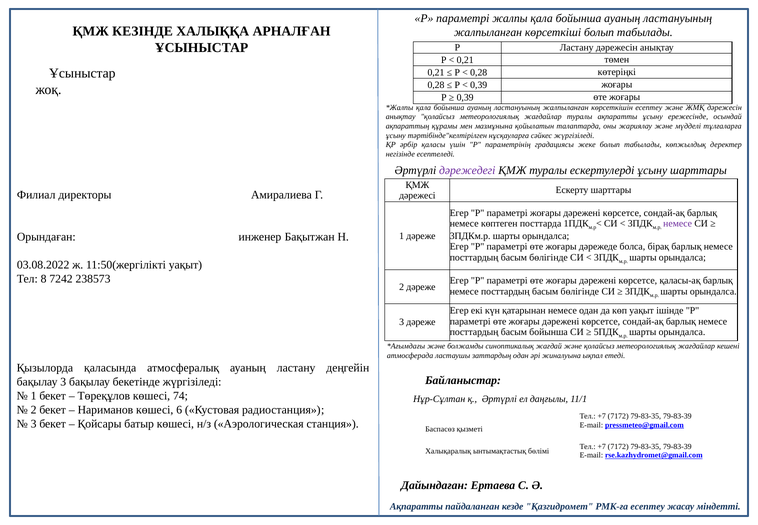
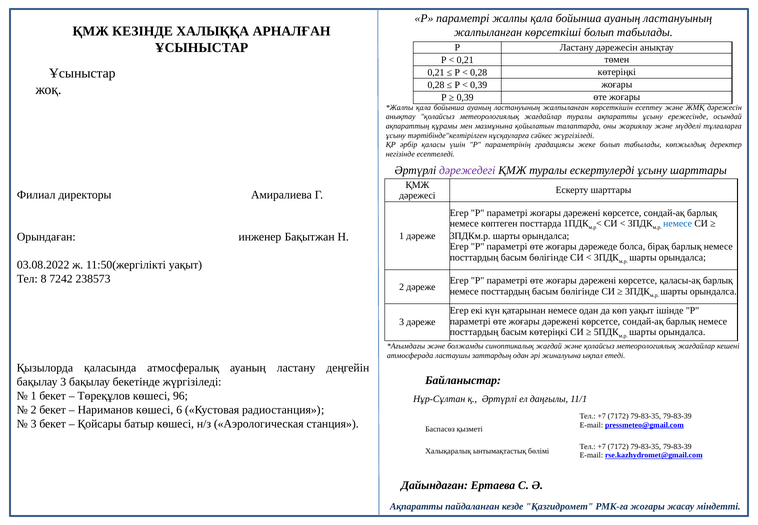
немесе at (678, 224) colour: purple -> blue
басым бойынша: бойынша -> көтеріңкі
74: 74 -> 96
РМК-ға есептеу: есептеу -> жоғары
